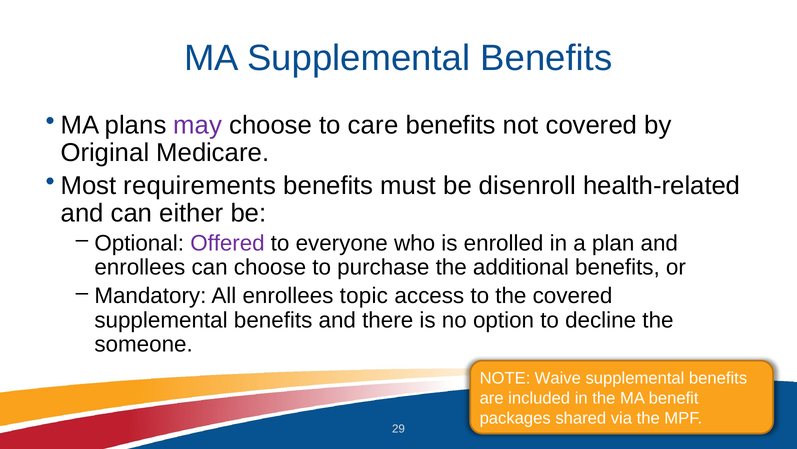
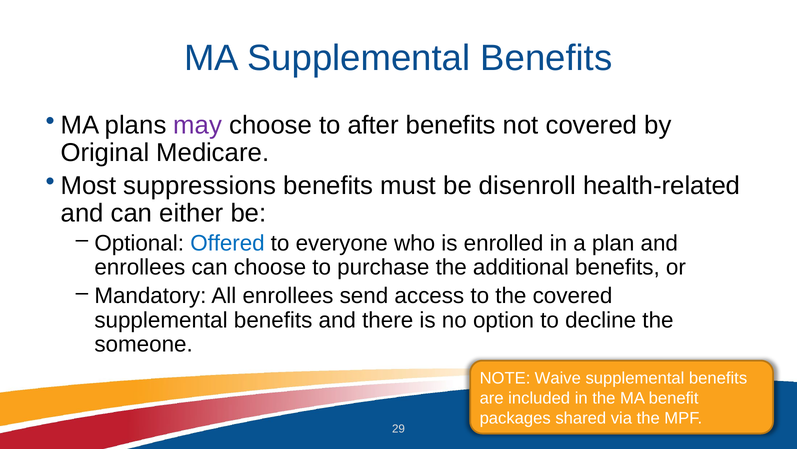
care: care -> after
requirements: requirements -> suppressions
Offered colour: purple -> blue
topic: topic -> send
